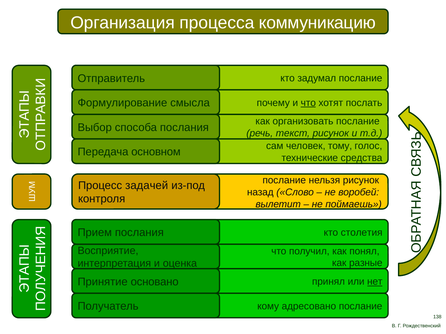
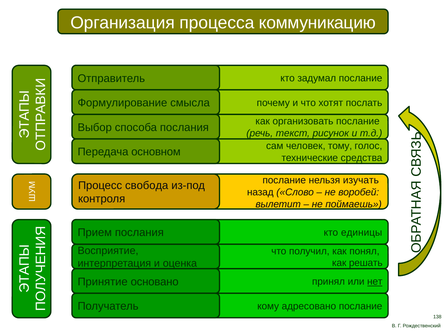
что at (308, 103) underline: present -> none
нельзя рисунок: рисунок -> изучать
задачей: задачей -> свобода
столетия: столетия -> единицы
разные: разные -> решать
